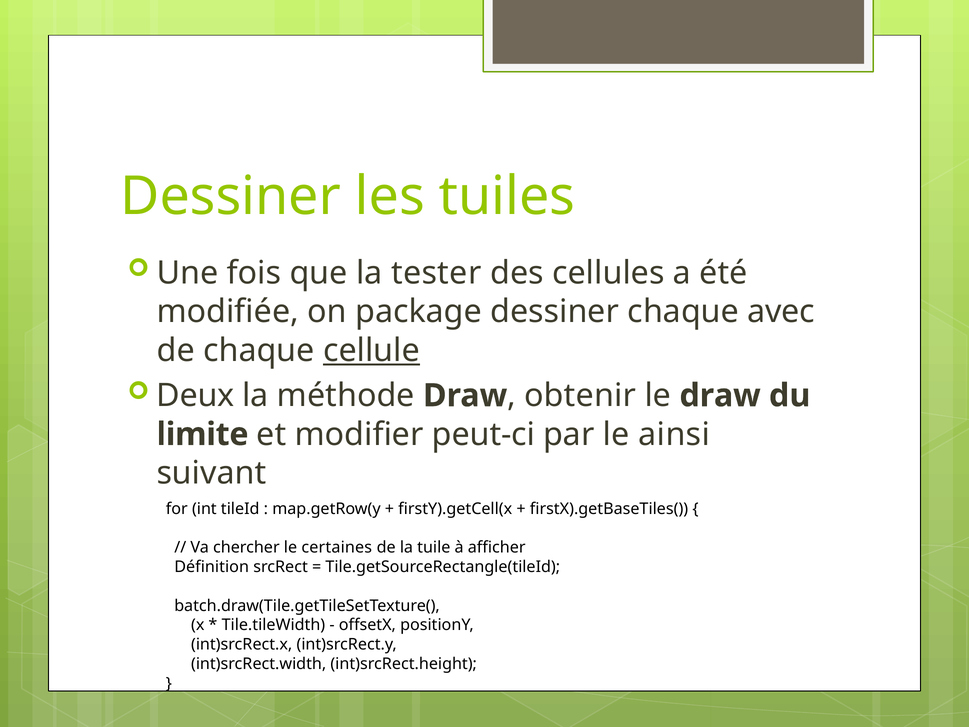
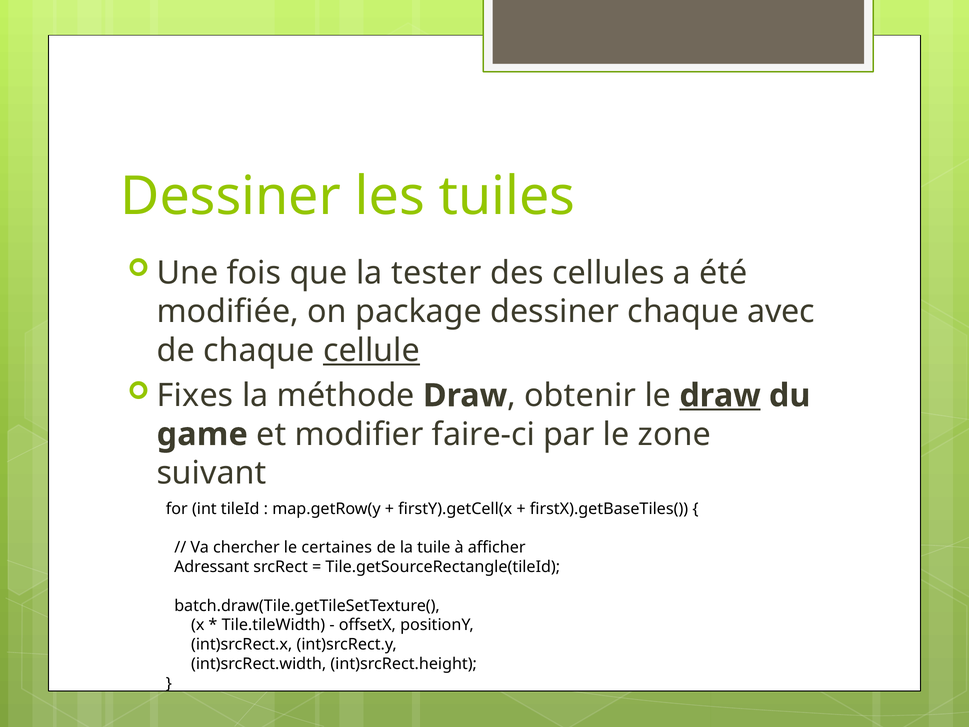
Deux: Deux -> Fixes
draw at (720, 395) underline: none -> present
limite: limite -> game
peut-ci: peut-ci -> faire-ci
ainsi: ainsi -> zone
Définition: Définition -> Adressant
